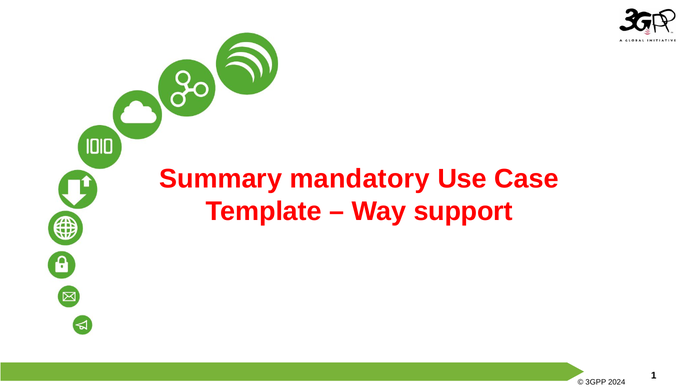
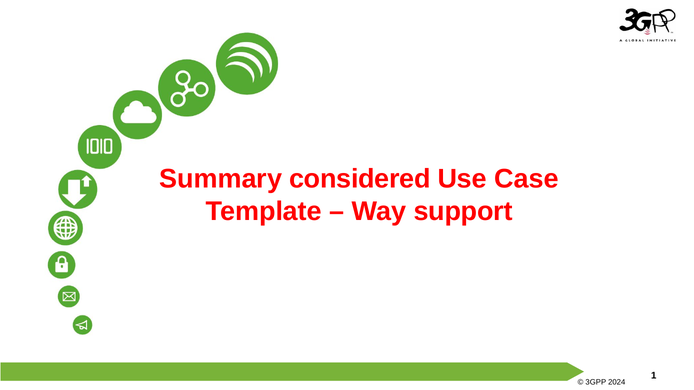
mandatory: mandatory -> considered
